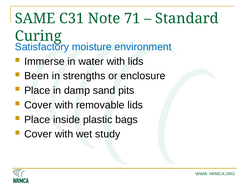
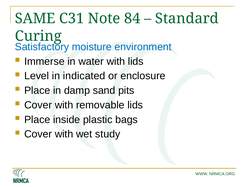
71: 71 -> 84
Been: Been -> Level
strengths: strengths -> indicated
